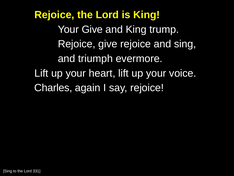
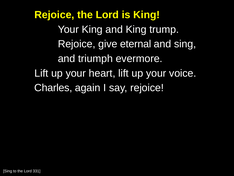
Your Give: Give -> King
give rejoice: rejoice -> eternal
